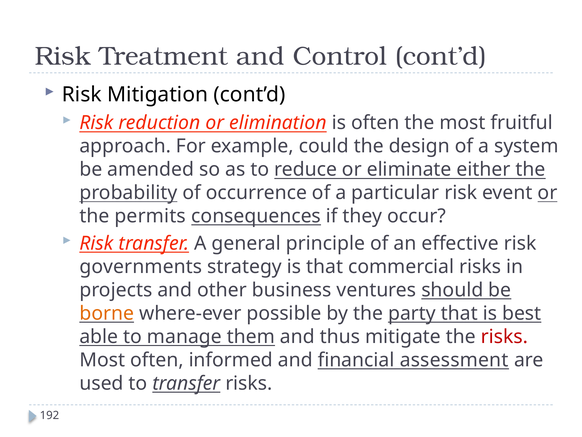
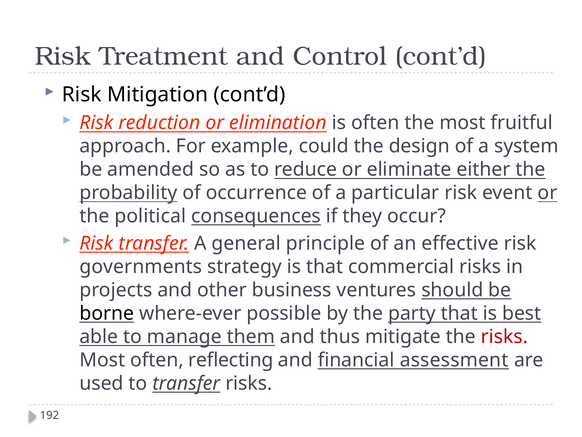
permits: permits -> political
borne colour: orange -> black
informed: informed -> reflecting
